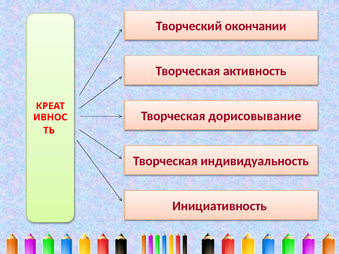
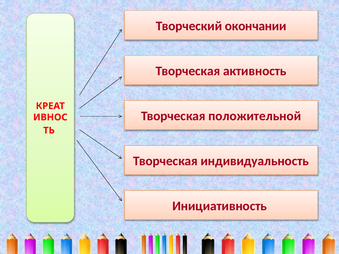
дорисовывание: дорисовывание -> положительной
